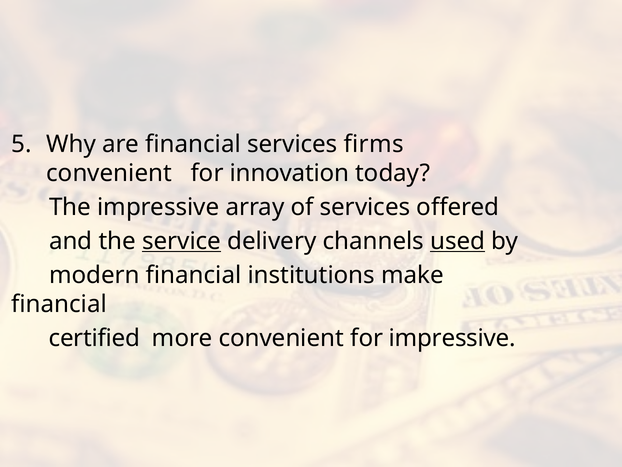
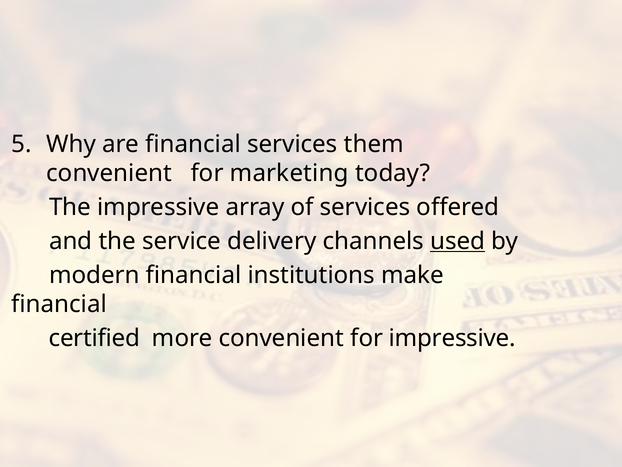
firms: firms -> them
innovation: innovation -> marketing
service underline: present -> none
